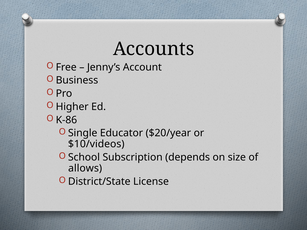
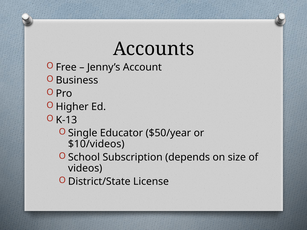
K-86: K-86 -> K-13
$20/year: $20/year -> $50/year
allows: allows -> videos
